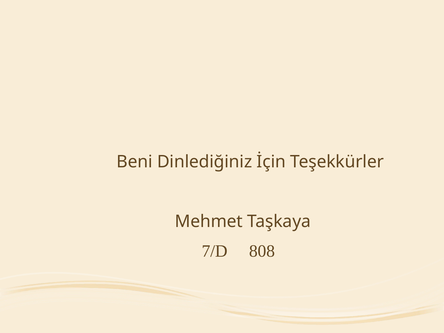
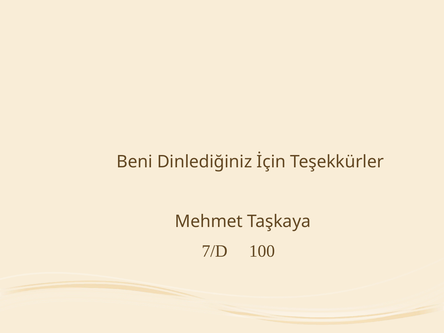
808: 808 -> 100
